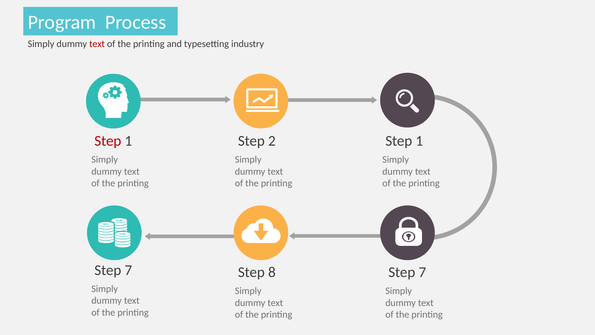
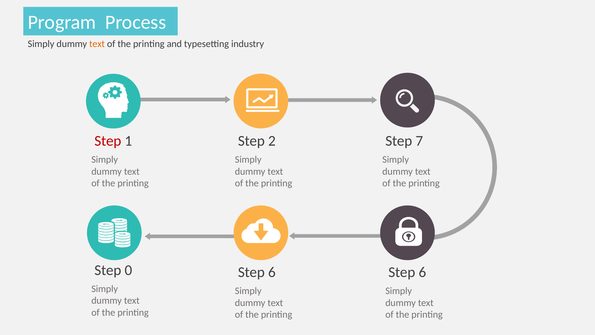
text at (97, 44) colour: red -> orange
1 at (419, 141): 1 -> 7
7 at (128, 270): 7 -> 0
8 at (272, 272): 8 -> 6
7 at (422, 272): 7 -> 6
